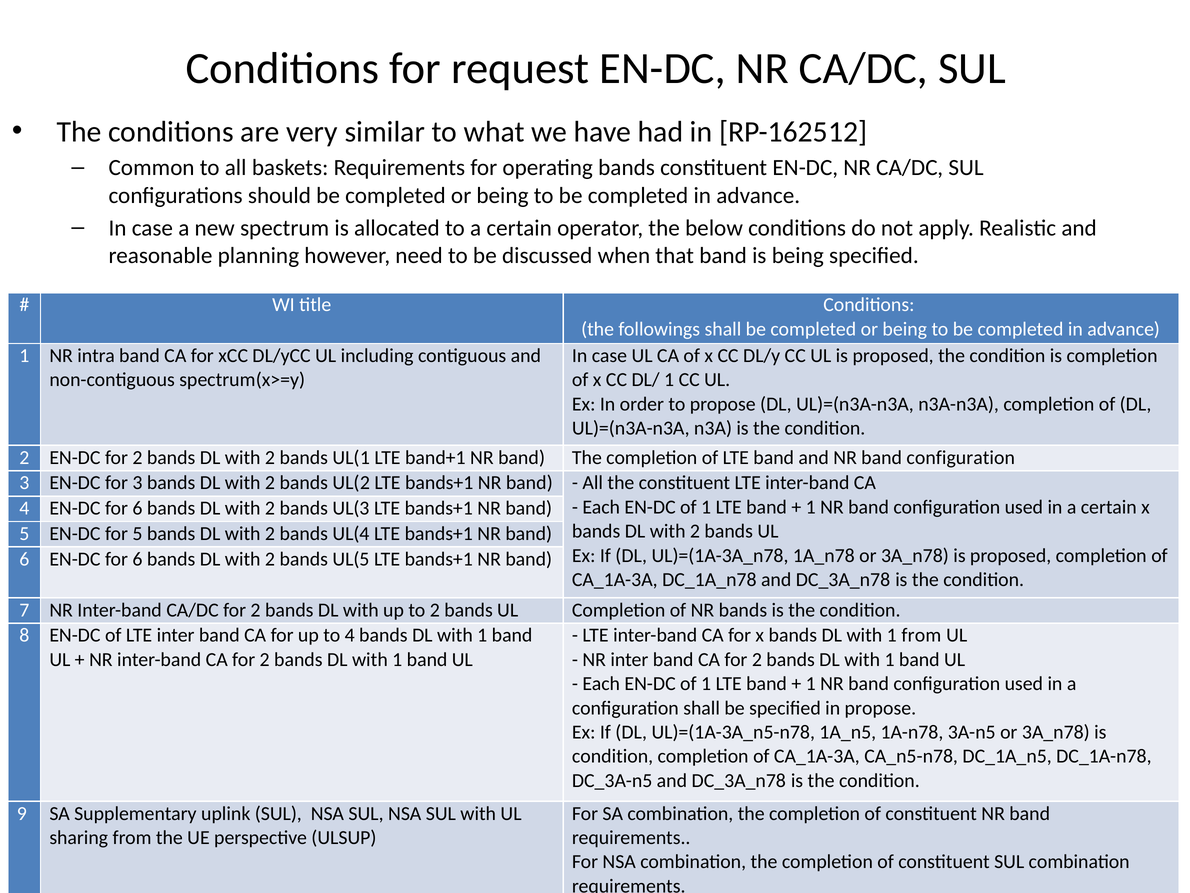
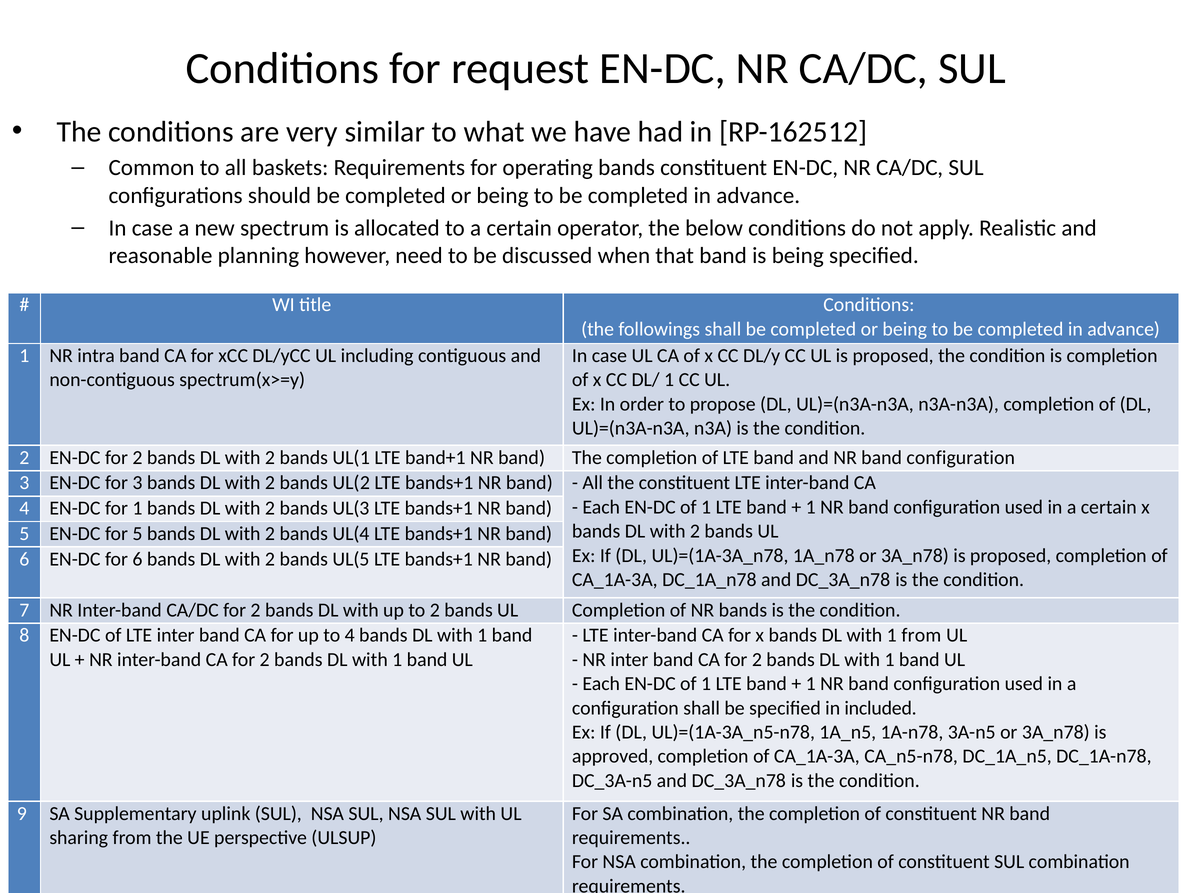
4 EN-DC for 6: 6 -> 1
in propose: propose -> included
condition at (613, 756): condition -> approved
